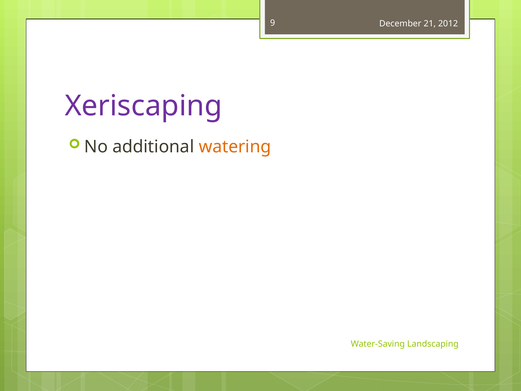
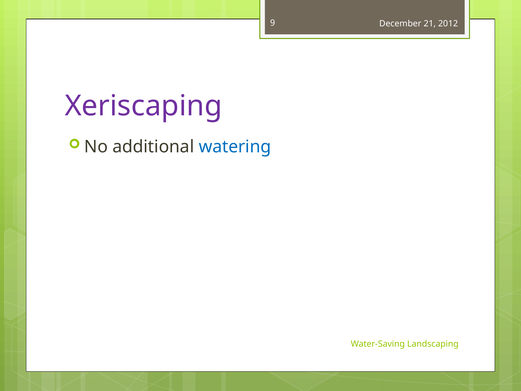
watering colour: orange -> blue
